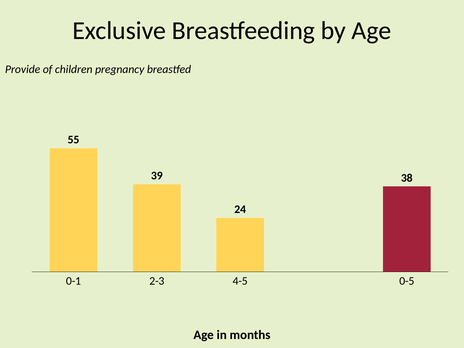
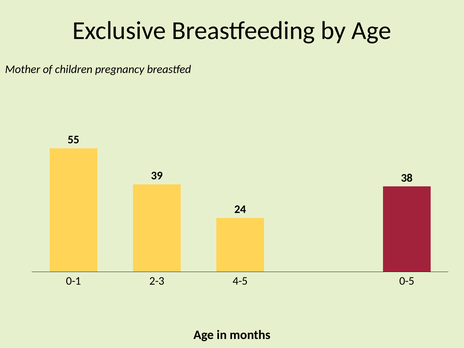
Provide: Provide -> Mother
